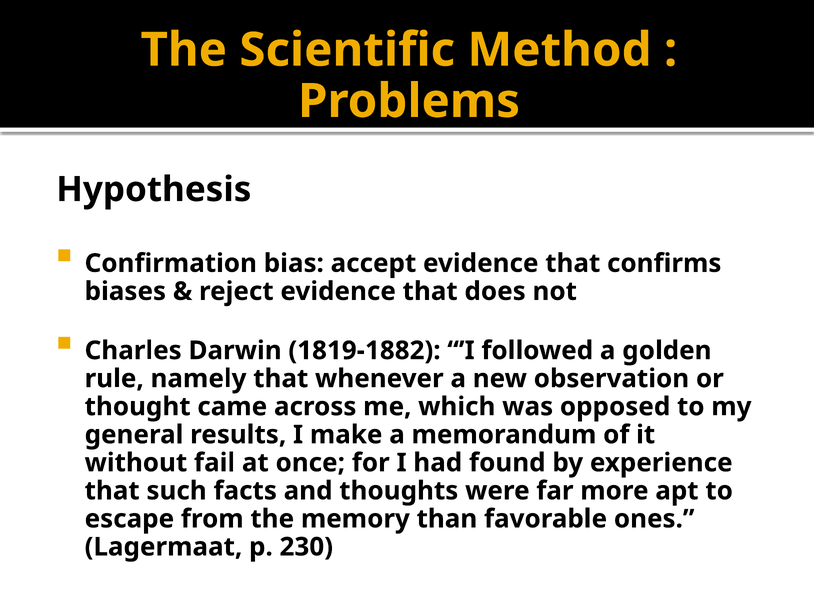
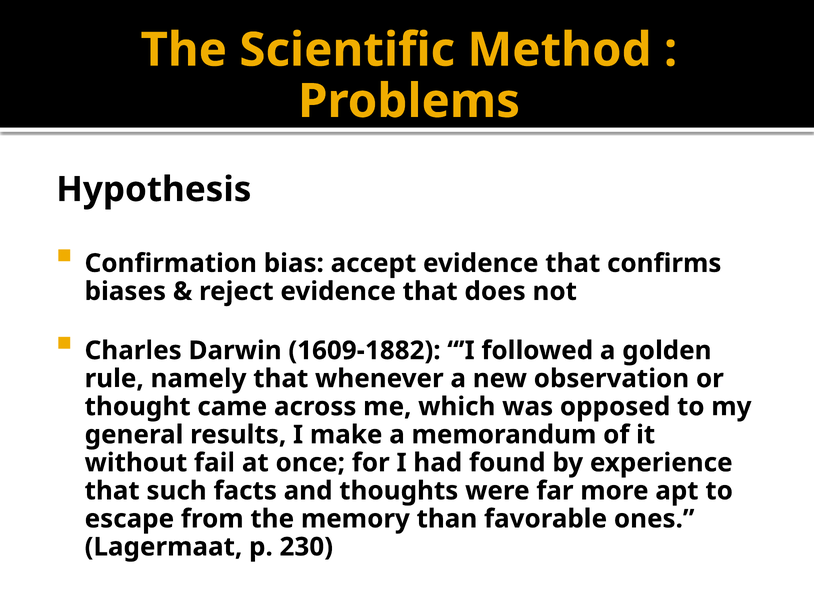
1819-1882: 1819-1882 -> 1609-1882
